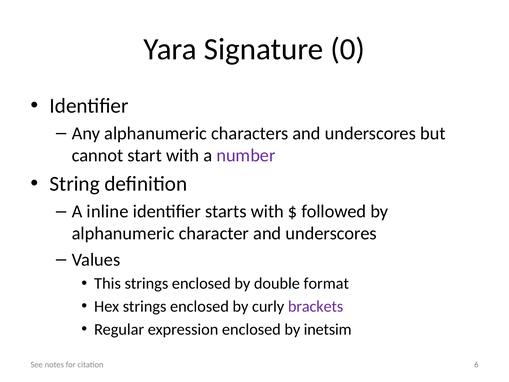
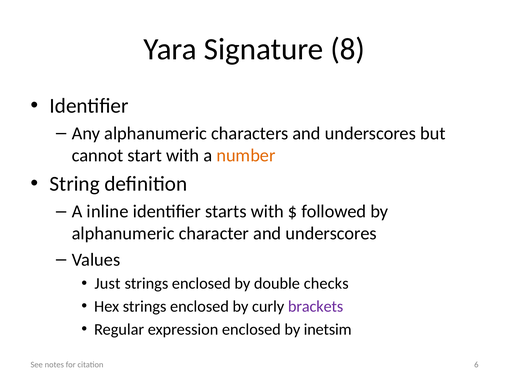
0: 0 -> 8
number colour: purple -> orange
This: This -> Just
format: format -> checks
